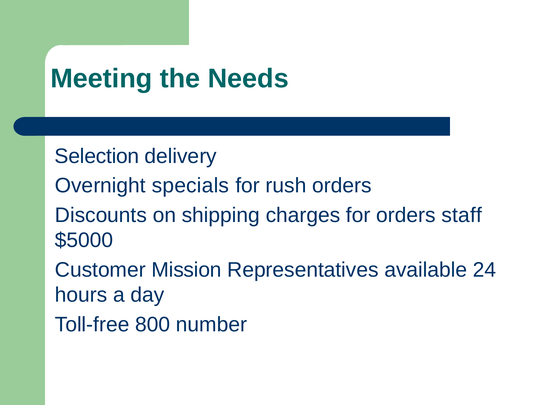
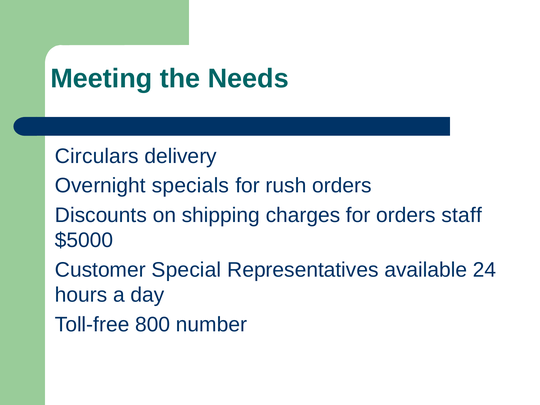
Selection: Selection -> Circulars
Mission: Mission -> Special
